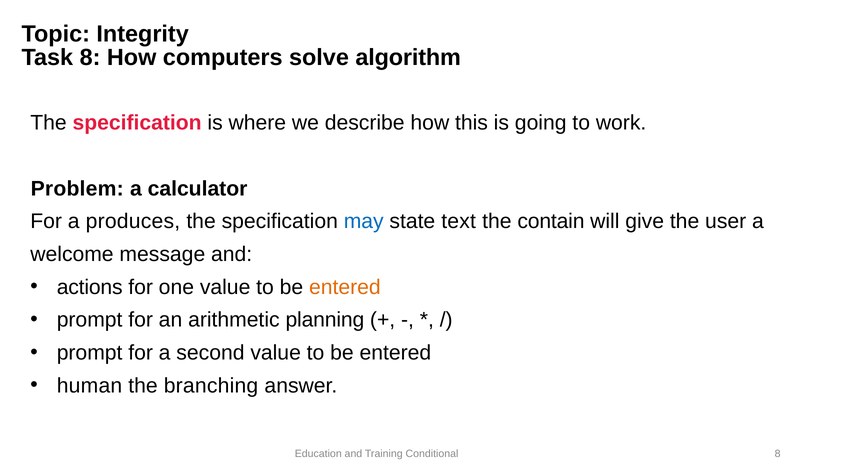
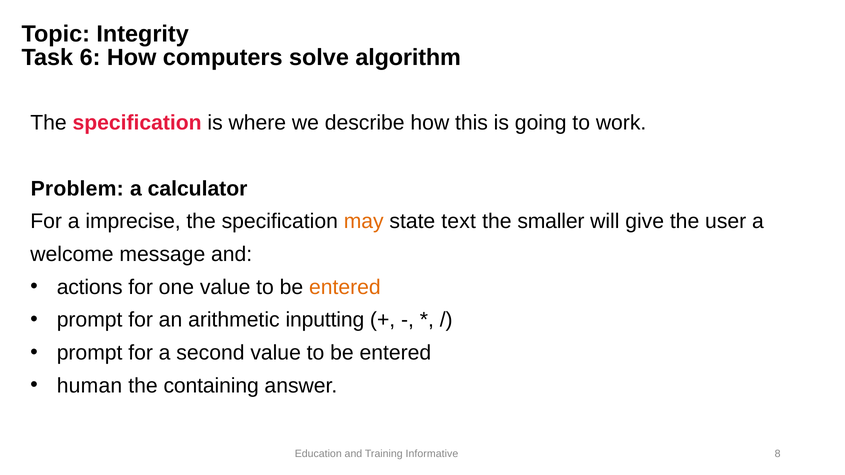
Task 8: 8 -> 6
produces: produces -> imprecise
may colour: blue -> orange
contain: contain -> smaller
planning: planning -> inputting
branching: branching -> containing
Conditional: Conditional -> Informative
